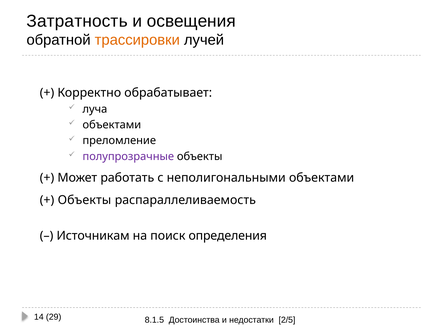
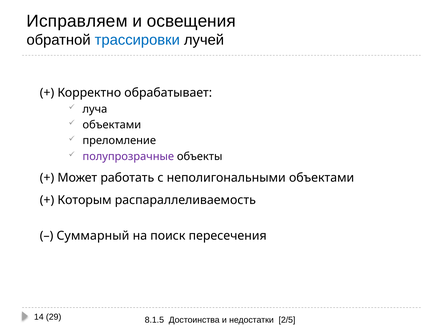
Затратность: Затратность -> Исправляем
трассировки colour: orange -> blue
Объекты at (84, 200): Объекты -> Которым
Источникам: Источникам -> Суммарный
определения: определения -> пересечения
